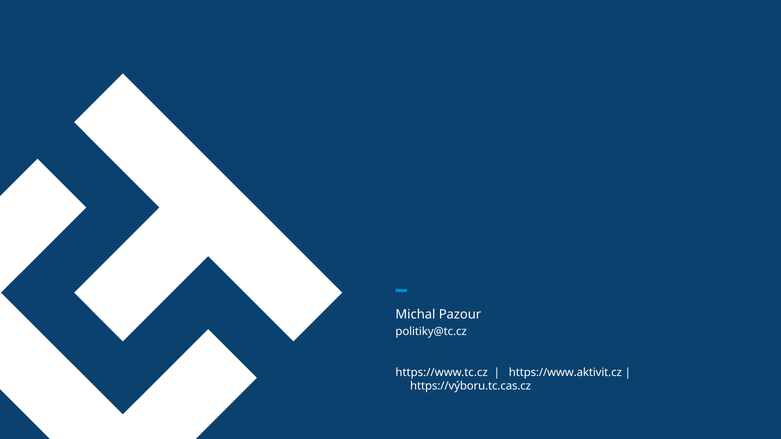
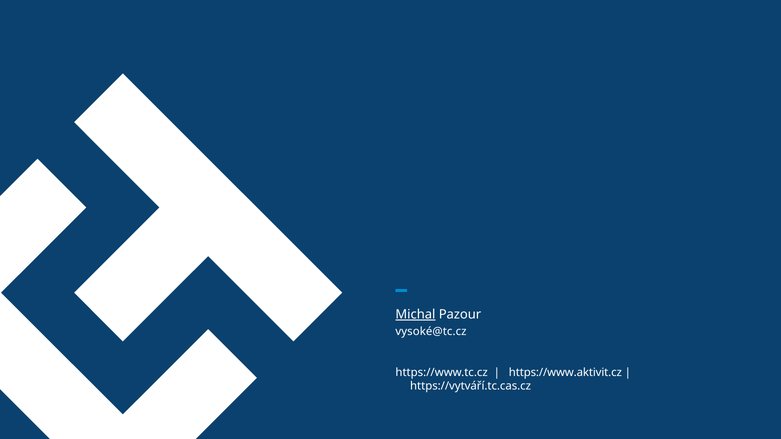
Michal underline: none -> present
politiky@tc.cz: politiky@tc.cz -> vysoké@tc.cz
https://výboru.tc.cas.cz: https://výboru.tc.cas.cz -> https://vytváří.tc.cas.cz
